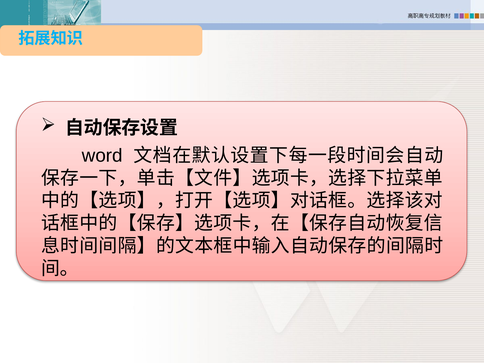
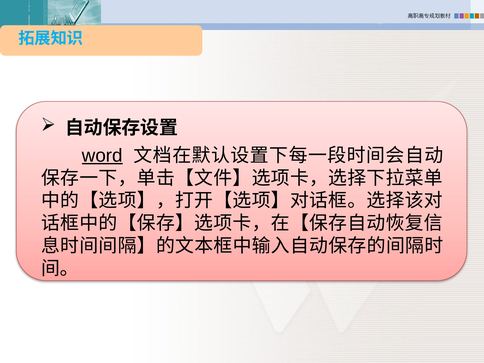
word underline: none -> present
